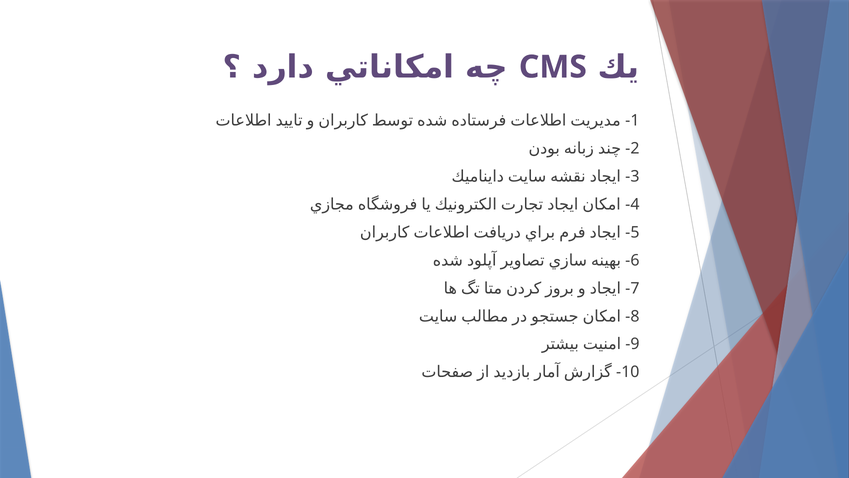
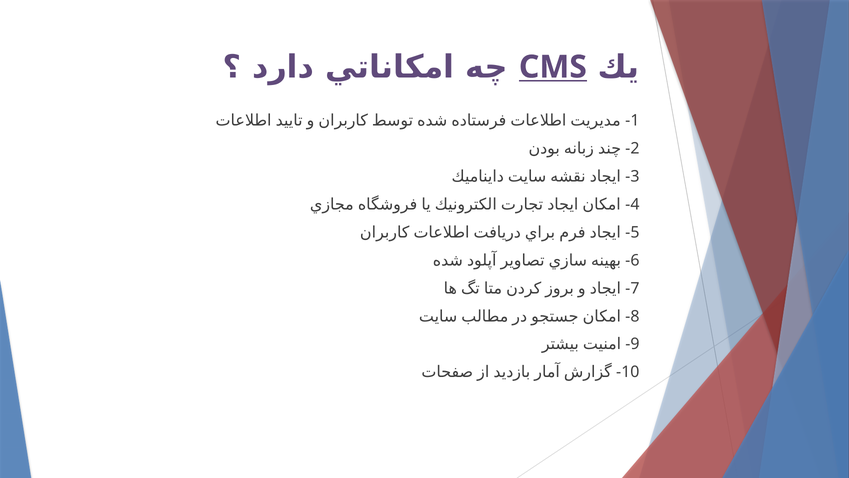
CMS underline: none -> present
